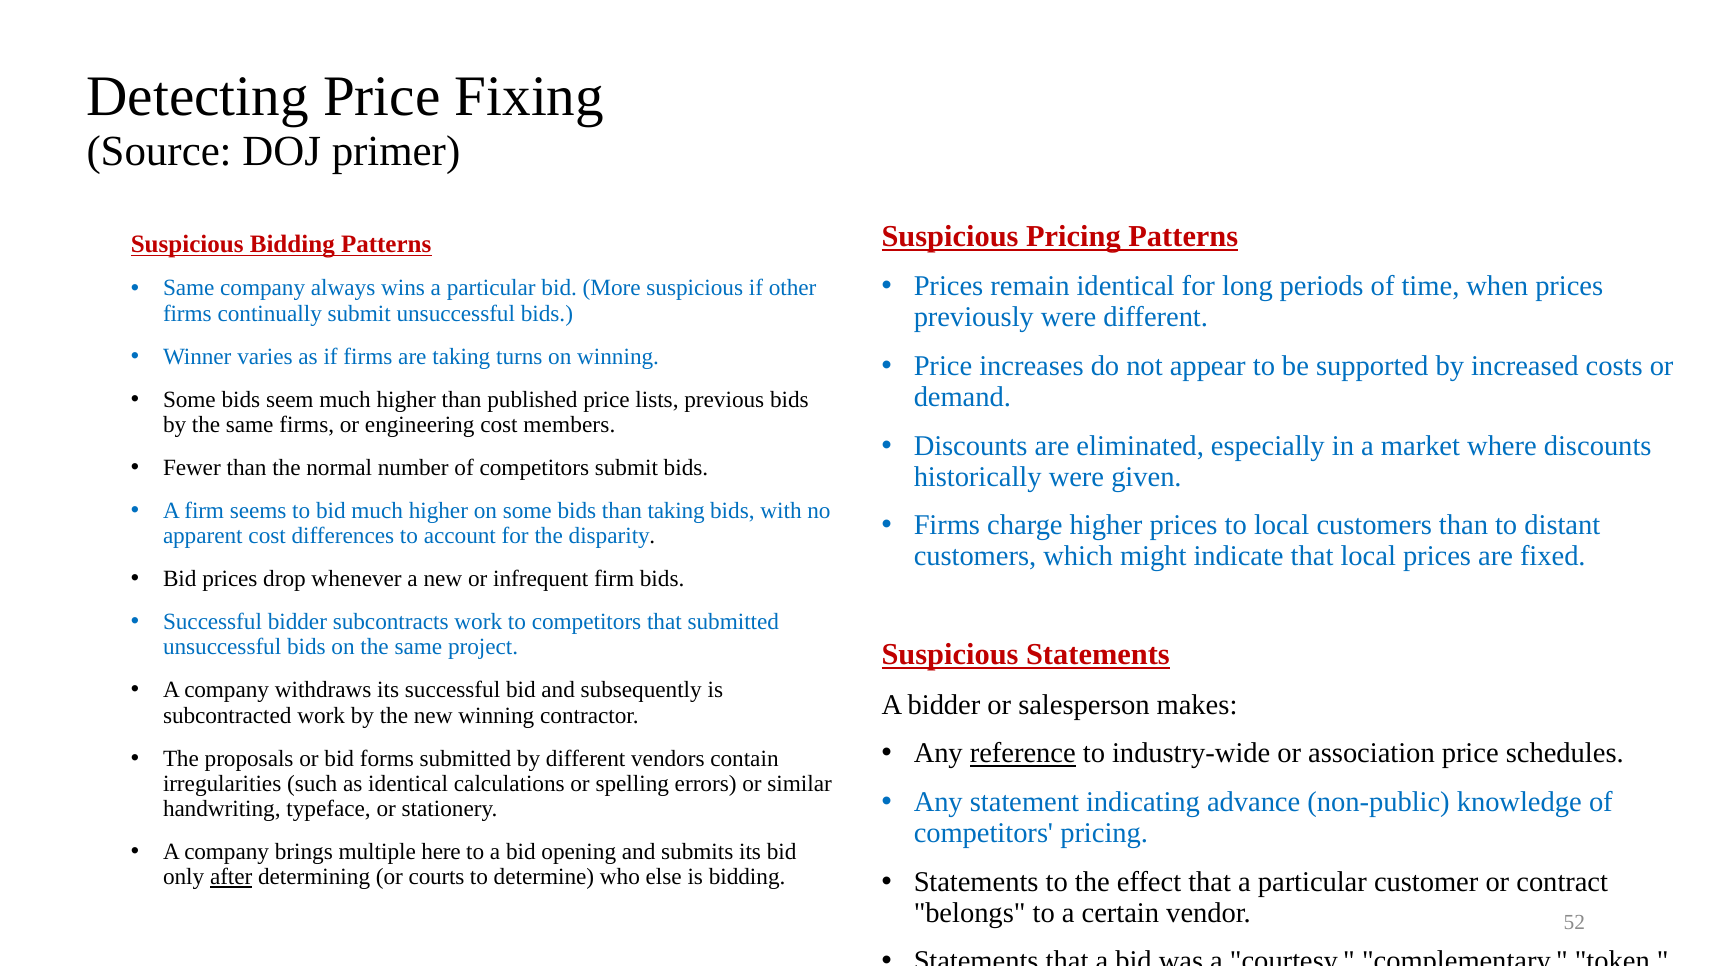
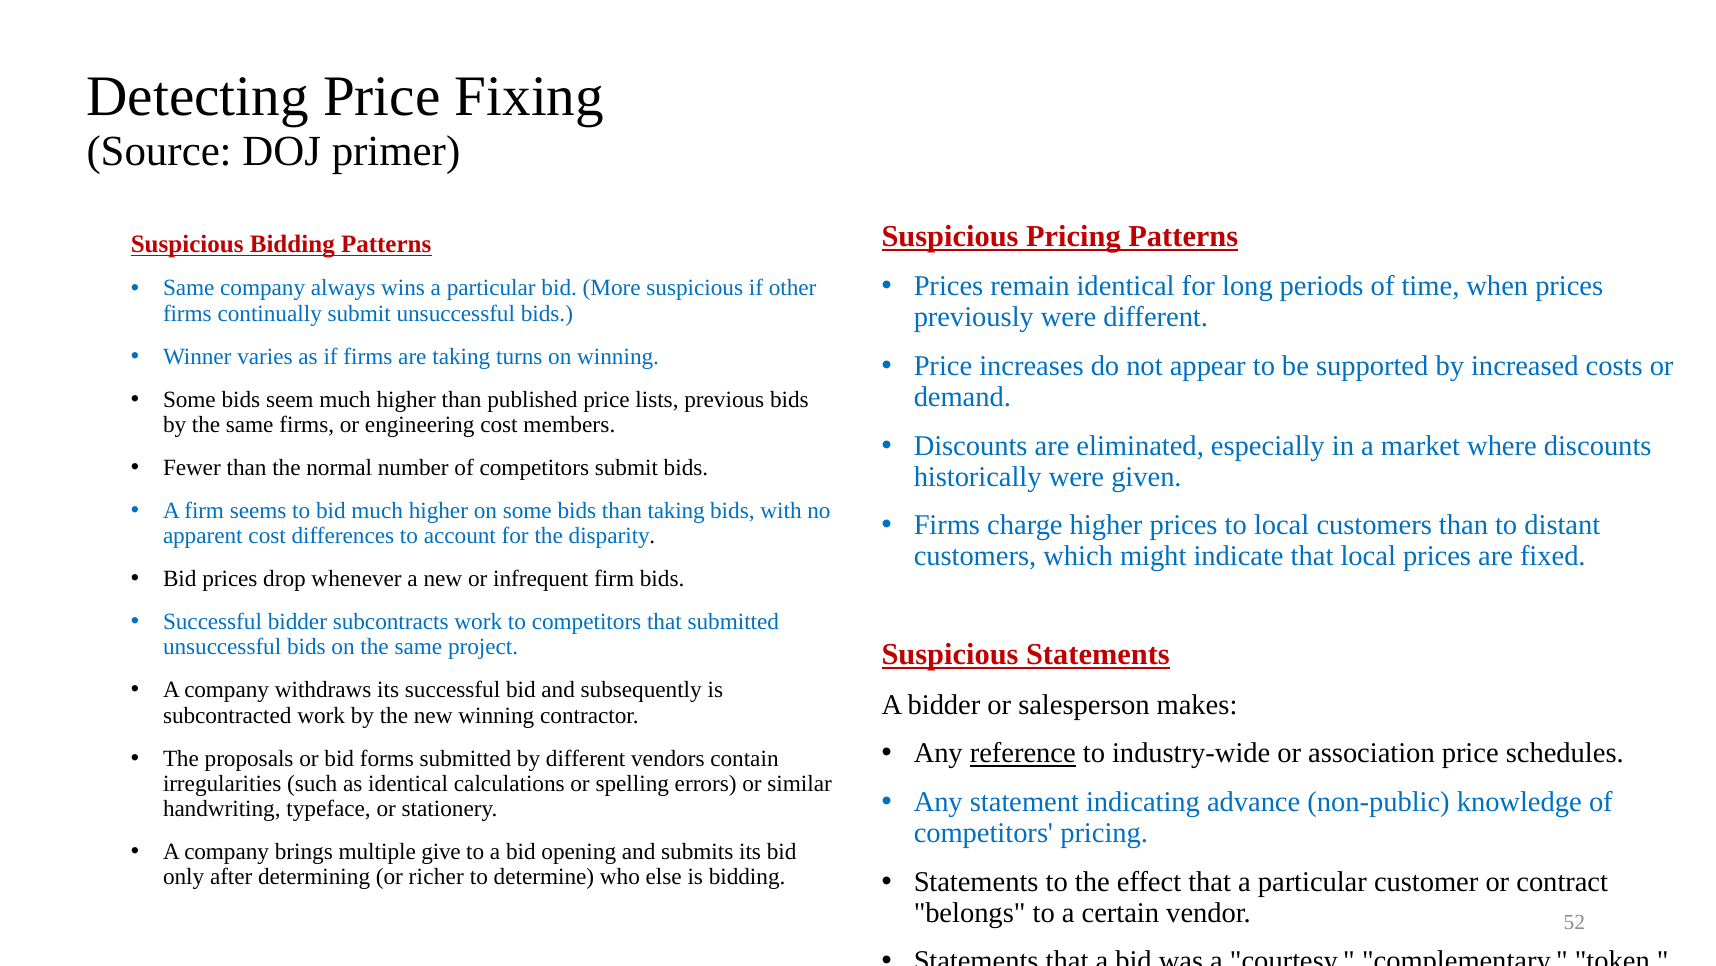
here: here -> give
after underline: present -> none
courts: courts -> richer
